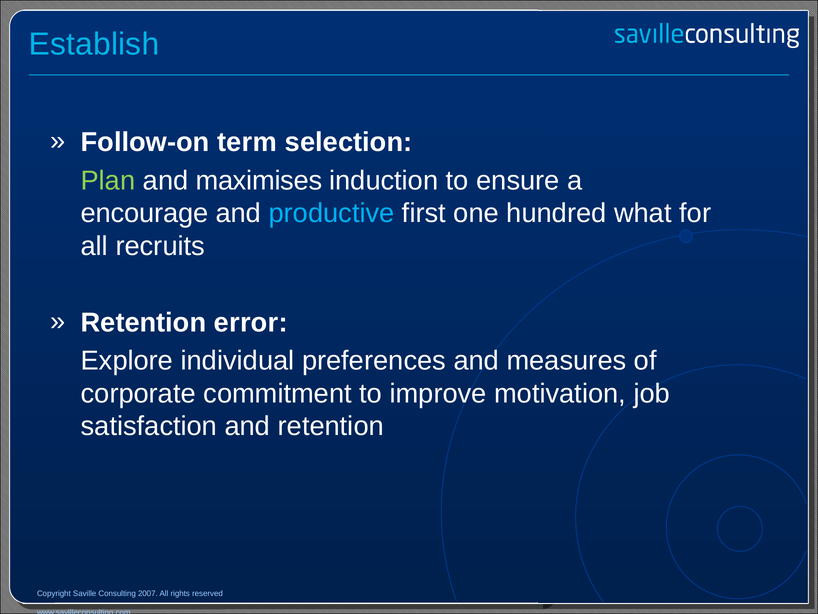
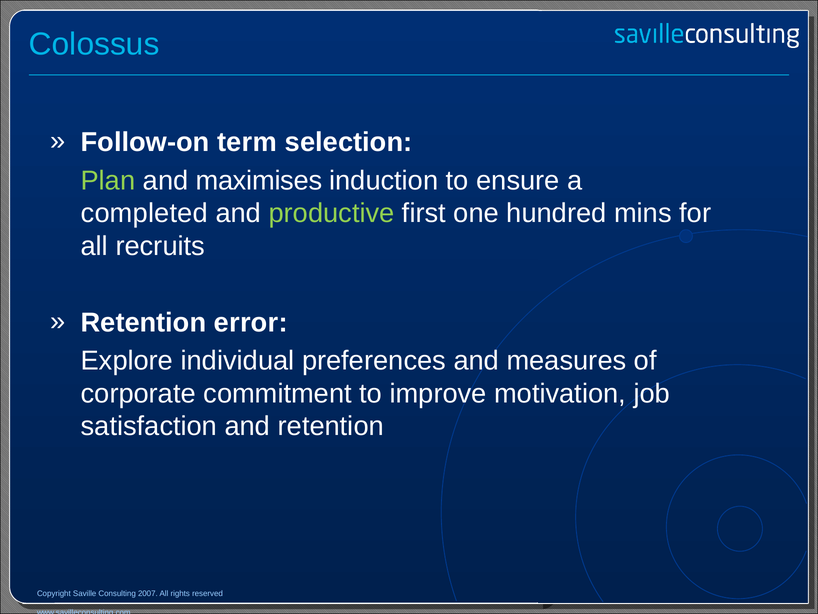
Establish: Establish -> Colossus
encourage: encourage -> completed
productive colour: light blue -> light green
what: what -> mins
